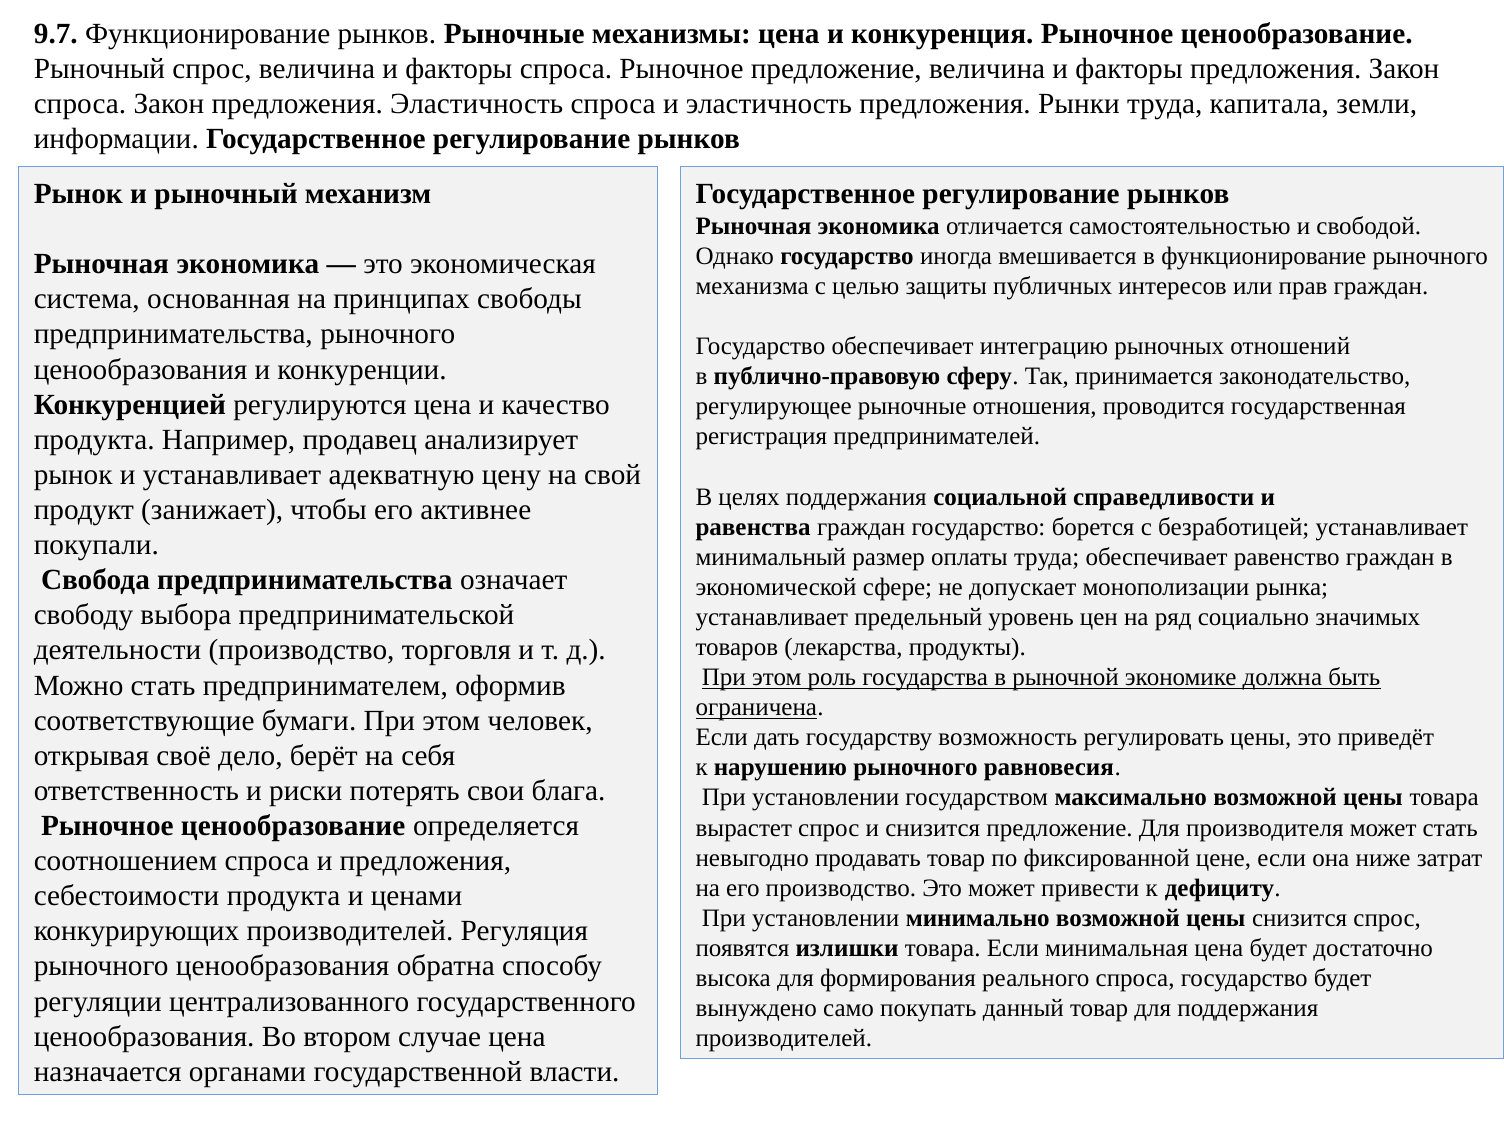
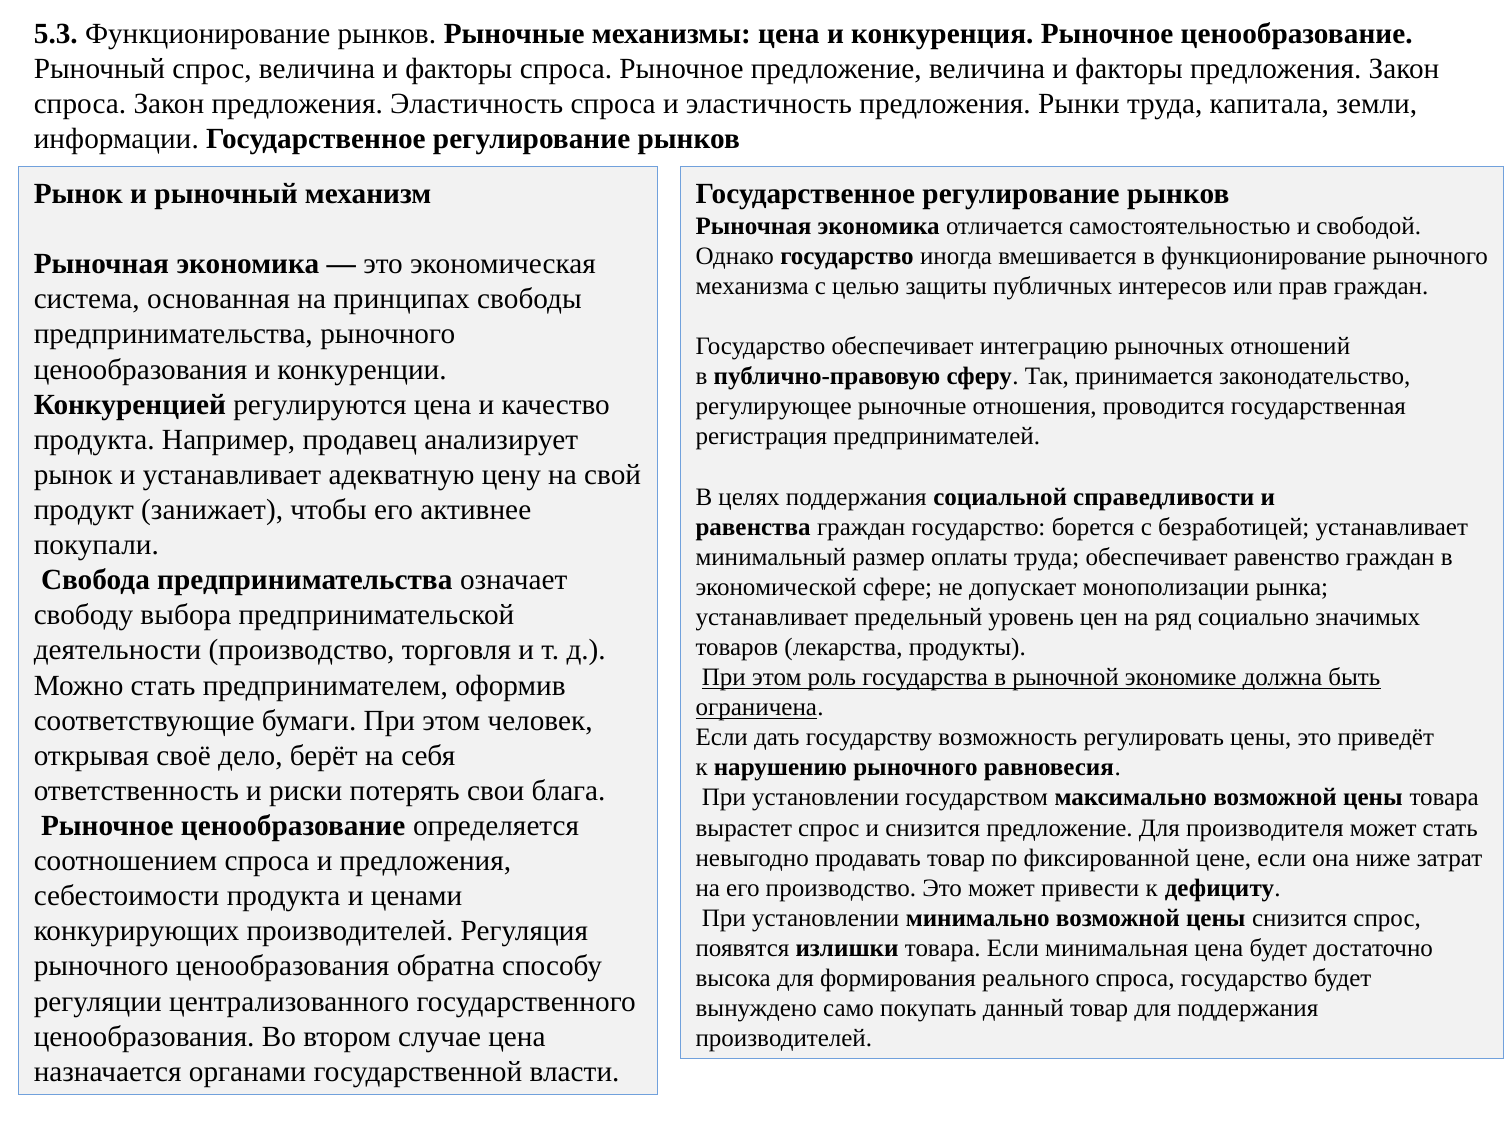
9.7: 9.7 -> 5.3
